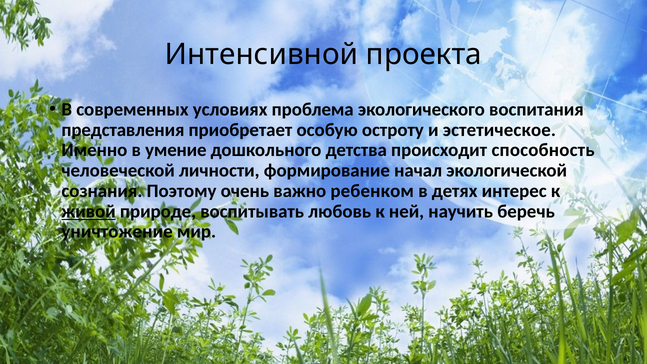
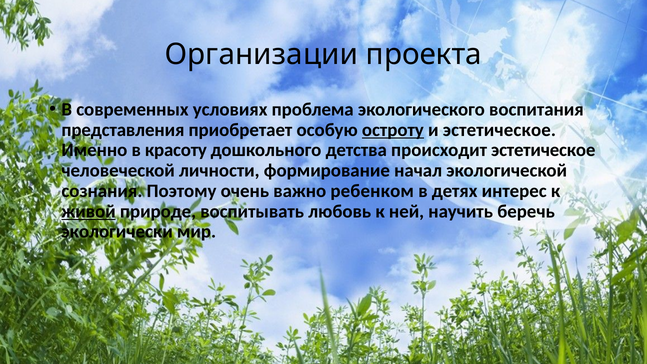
Интенсивной: Интенсивной -> Организации
остроту underline: none -> present
умение: умение -> красоту
происходит способность: способность -> эстетическое
уничтожение: уничтожение -> экологически
